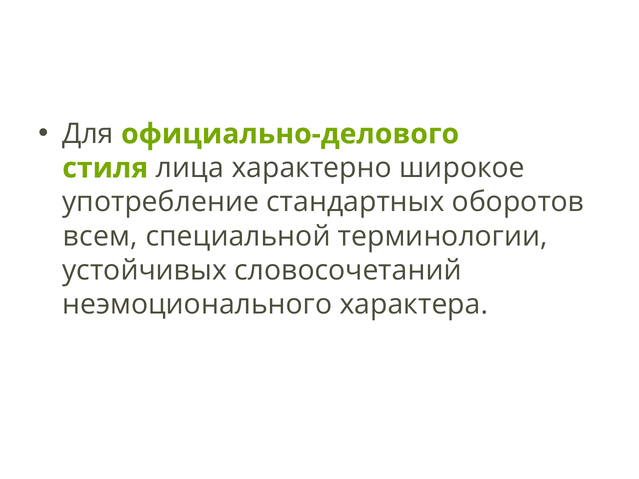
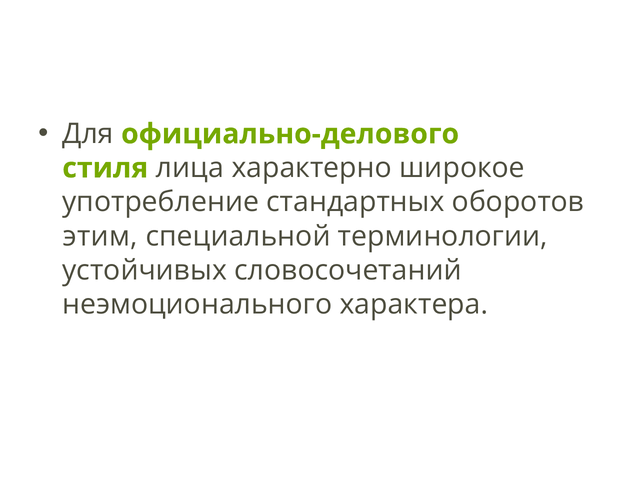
всем: всем -> этим
